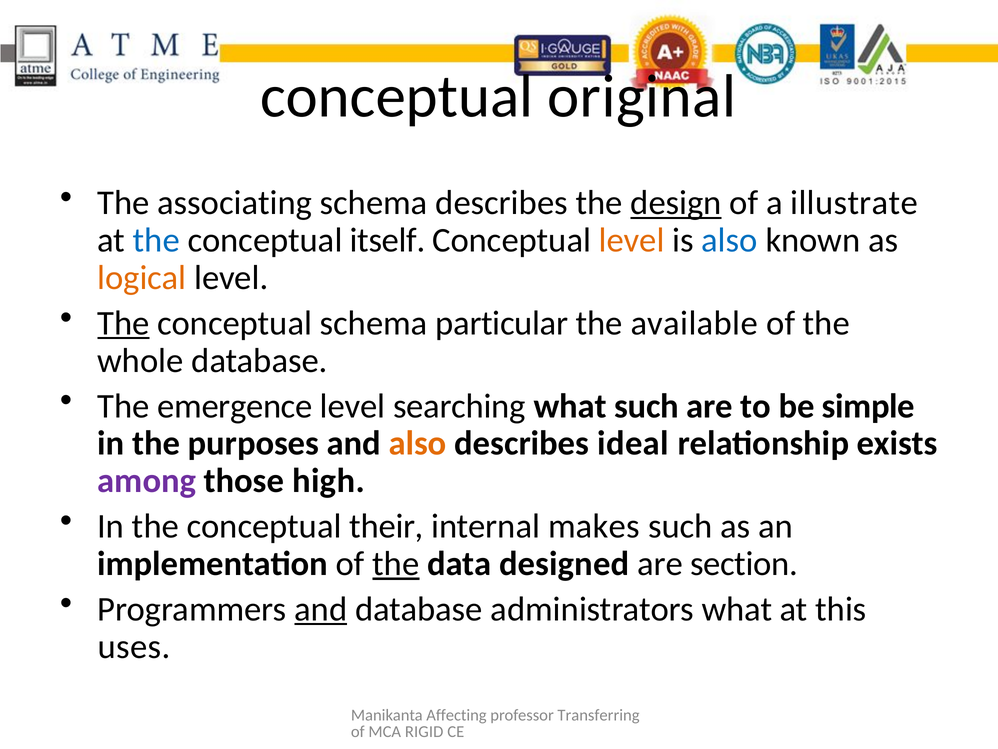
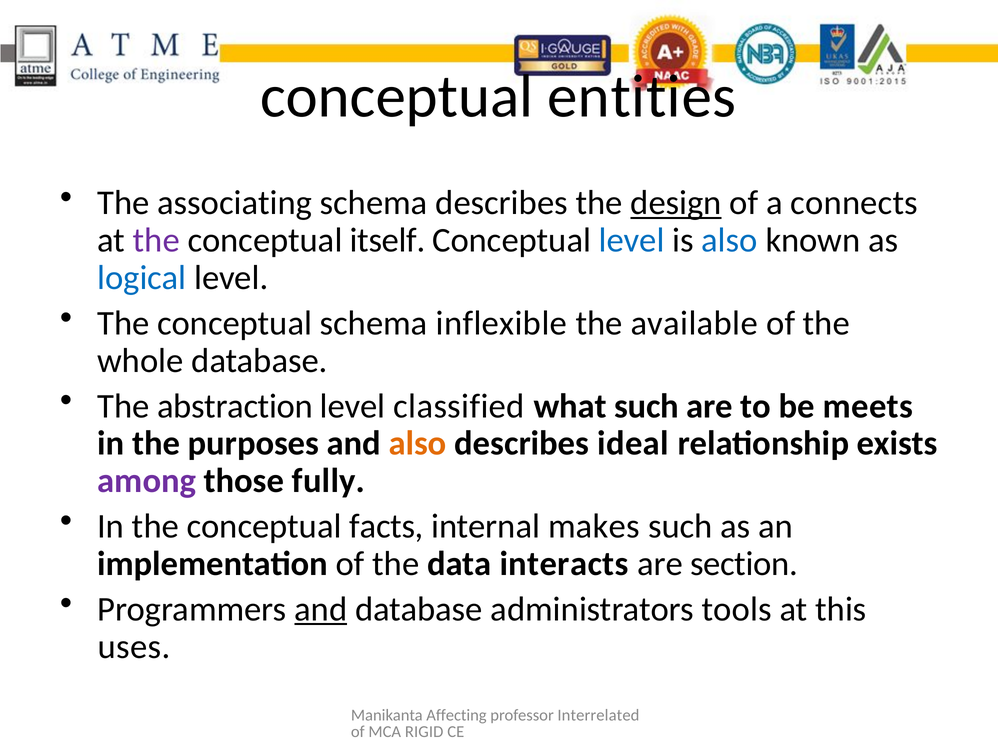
original: original -> entities
illustrate: illustrate -> connects
the at (156, 240) colour: blue -> purple
level at (632, 240) colour: orange -> blue
logical colour: orange -> blue
The at (123, 323) underline: present -> none
particular: particular -> inflexible
emergence: emergence -> abstraction
searching: searching -> classified
simple: simple -> meets
high: high -> fully
their: their -> facts
the at (396, 563) underline: present -> none
designed: designed -> interacts
administrators what: what -> tools
Transferring: Transferring -> Interrelated
